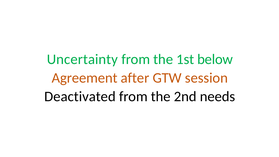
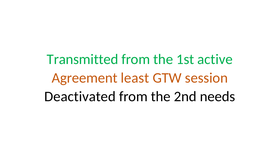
Uncertainty: Uncertainty -> Transmitted
below: below -> active
after: after -> least
